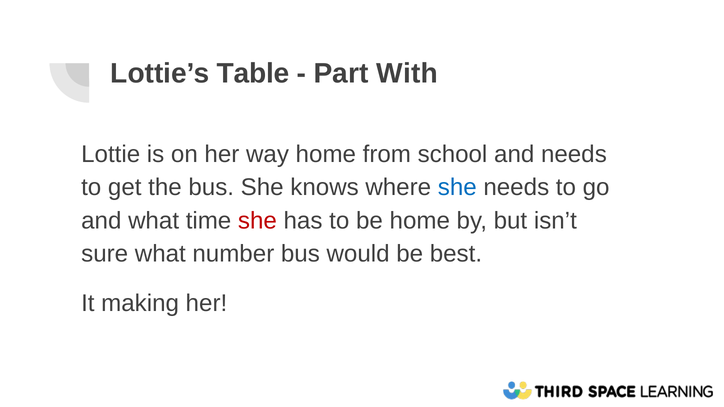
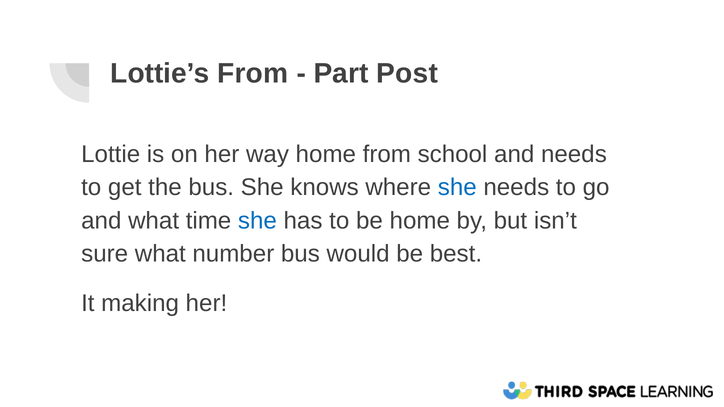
Lottie’s Table: Table -> From
With: With -> Post
she at (257, 221) colour: red -> blue
